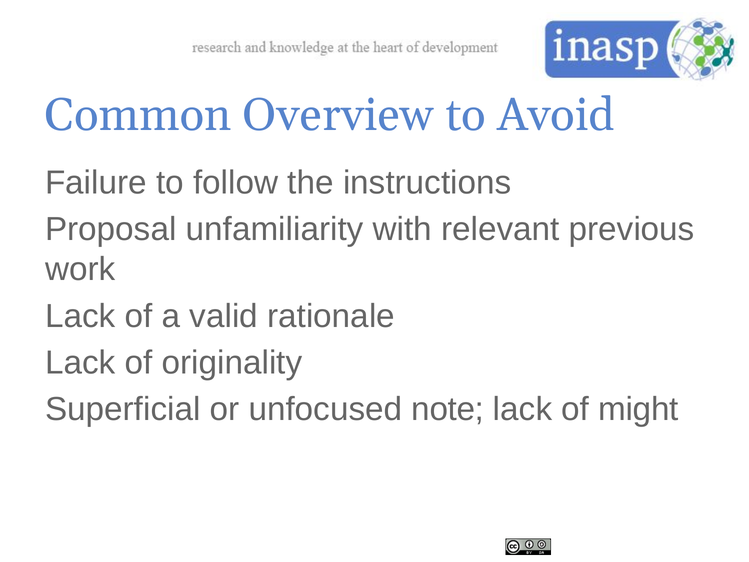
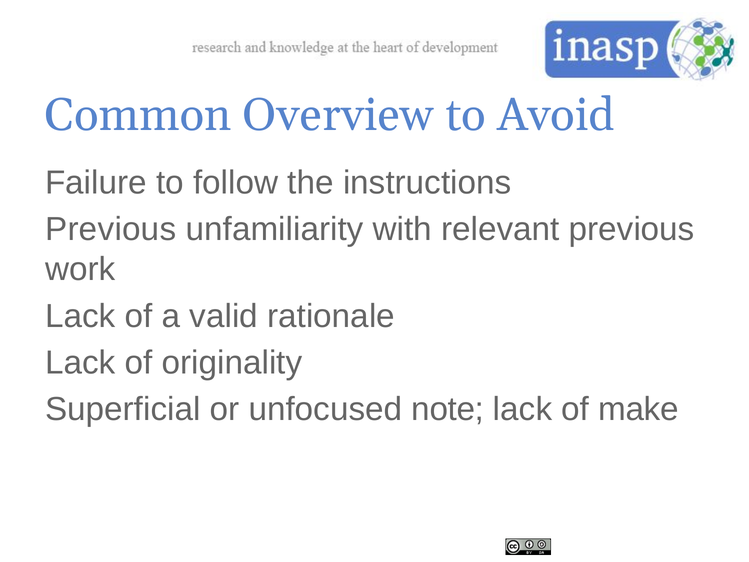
Proposal at (111, 229): Proposal -> Previous
might: might -> make
